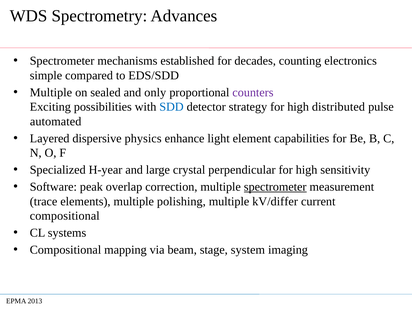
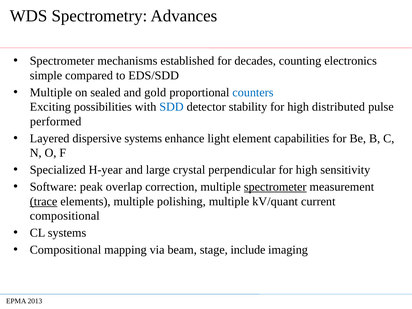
only: only -> gold
counters colour: purple -> blue
strategy: strategy -> stability
automated: automated -> performed
dispersive physics: physics -> systems
trace underline: none -> present
kV/differ: kV/differ -> kV/quant
system: system -> include
